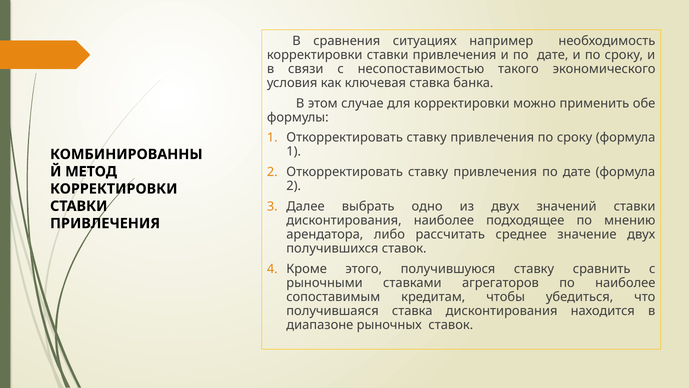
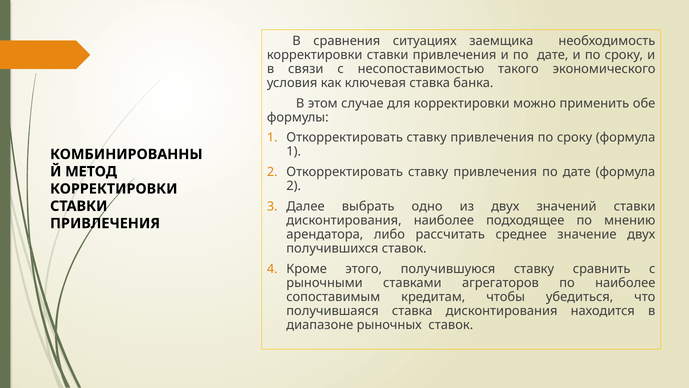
например: например -> заемщика
